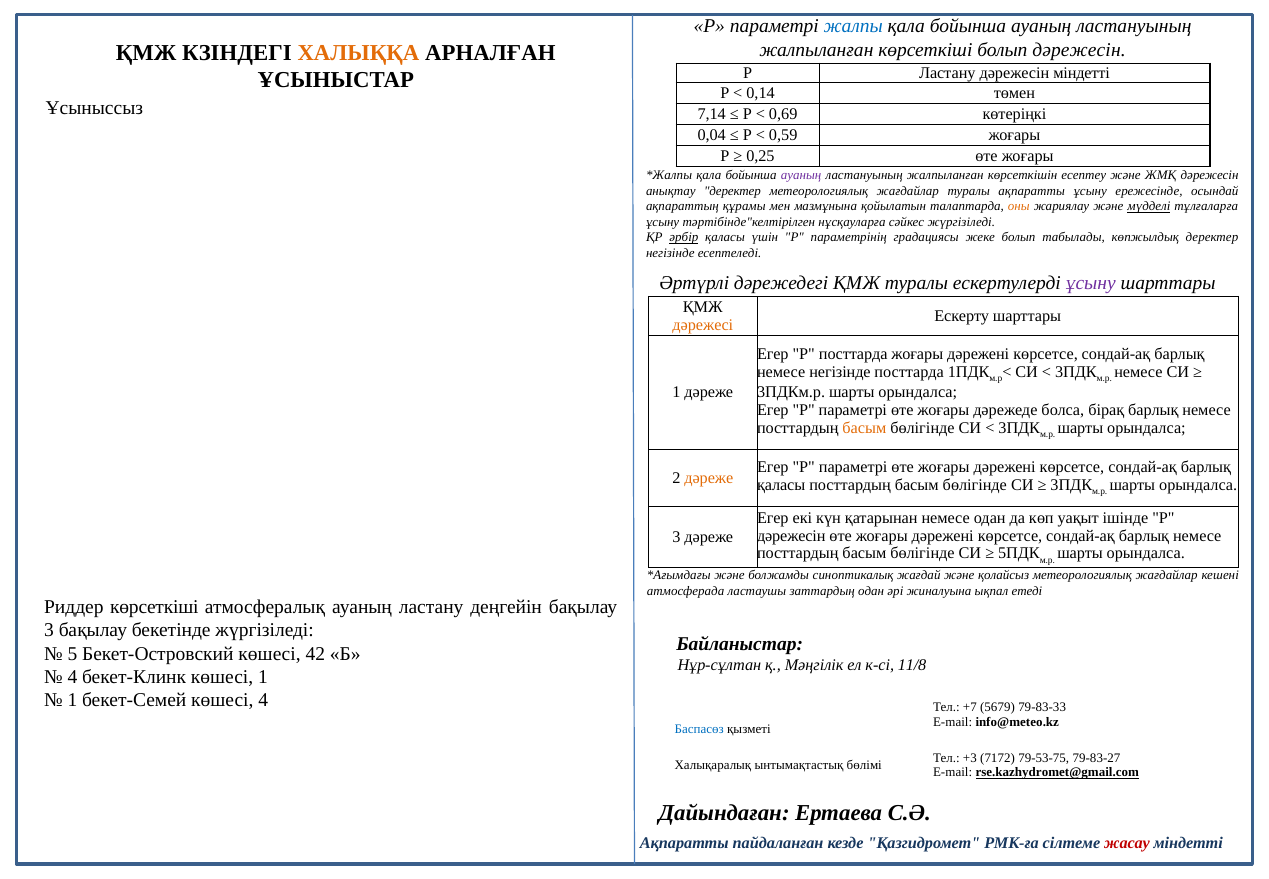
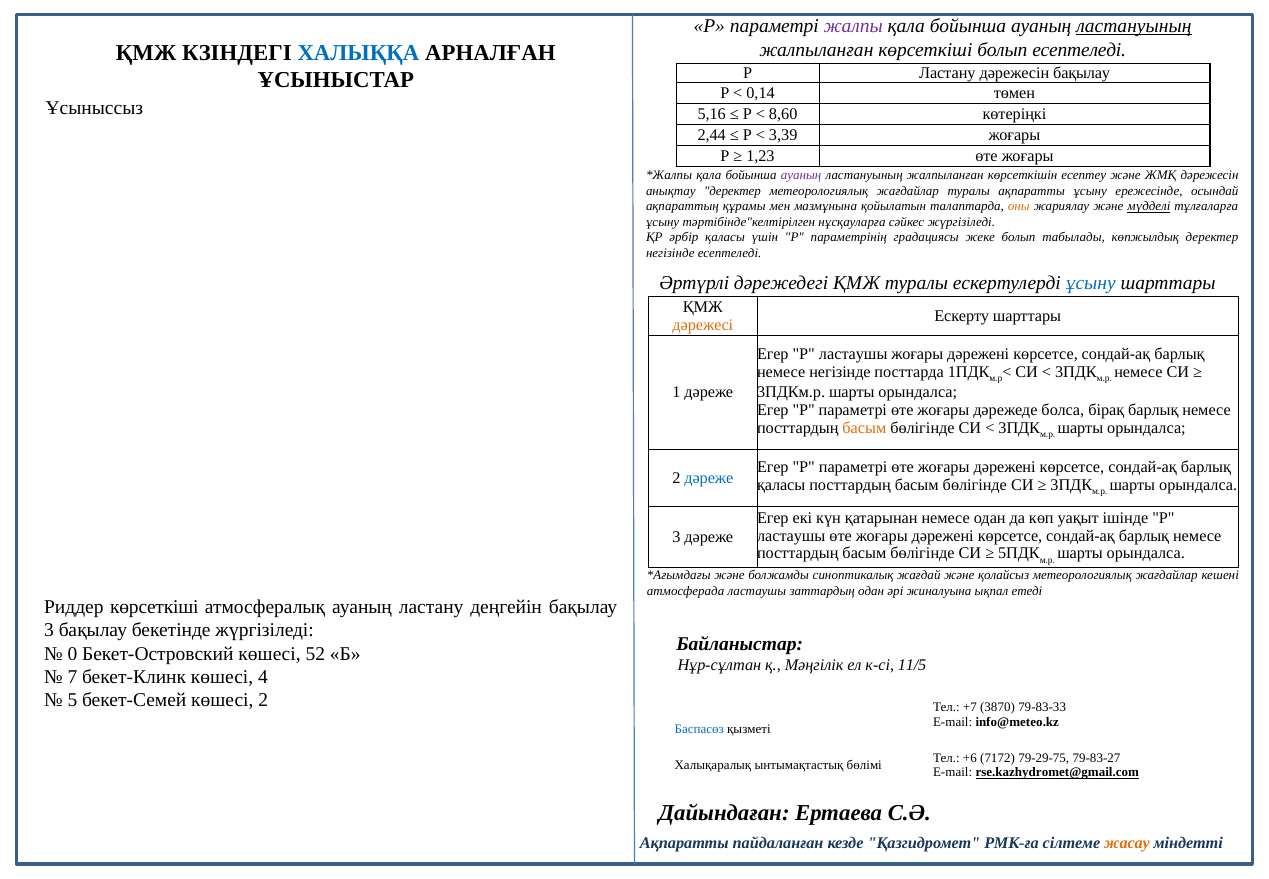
жалпы colour: blue -> purple
ластануының at (1134, 26) underline: none -> present
болып дәрежесін: дәрежесін -> есептеледі
ХАЛЫҚҚА colour: orange -> blue
дәрежесін міндетті: міндетті -> бақылау
7,14: 7,14 -> 5,16
0,69: 0,69 -> 8,60
0,04: 0,04 -> 2,44
0,59: 0,59 -> 3,39
0,25: 0,25 -> 1,23
әрбір underline: present -> none
ұсыну at (1091, 283) colour: purple -> blue
Егер Р посттарда: посттарда -> ластаушы
дәреже at (709, 478) colour: orange -> blue
дәрежесін at (791, 535): дәрежесін -> ластаушы
5: 5 -> 0
42: 42 -> 52
11/8: 11/8 -> 11/5
4 at (72, 677): 4 -> 7
көшесі 1: 1 -> 4
1 at (72, 700): 1 -> 5
көшесі 4: 4 -> 2
5679: 5679 -> 3870
+3: +3 -> +6
79-53-75: 79-53-75 -> 79-29-75
жасау colour: red -> orange
